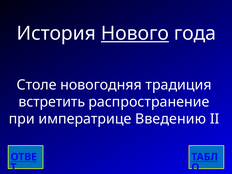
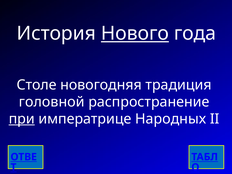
встретить: встретить -> головной
при underline: none -> present
Введению: Введению -> Народных
